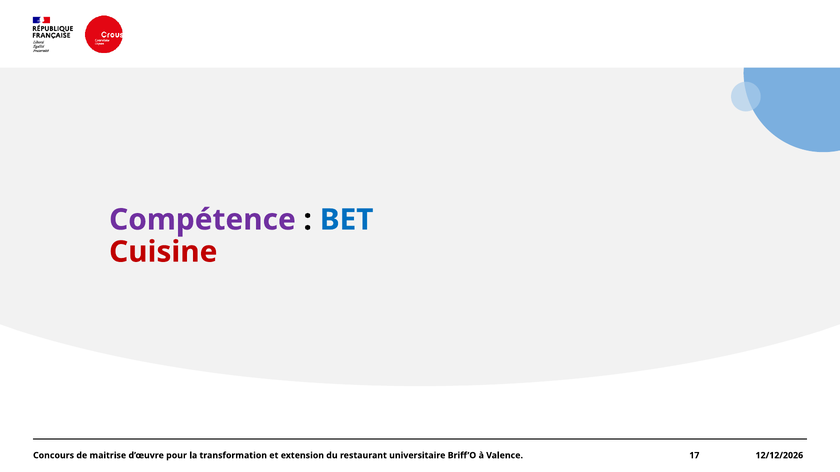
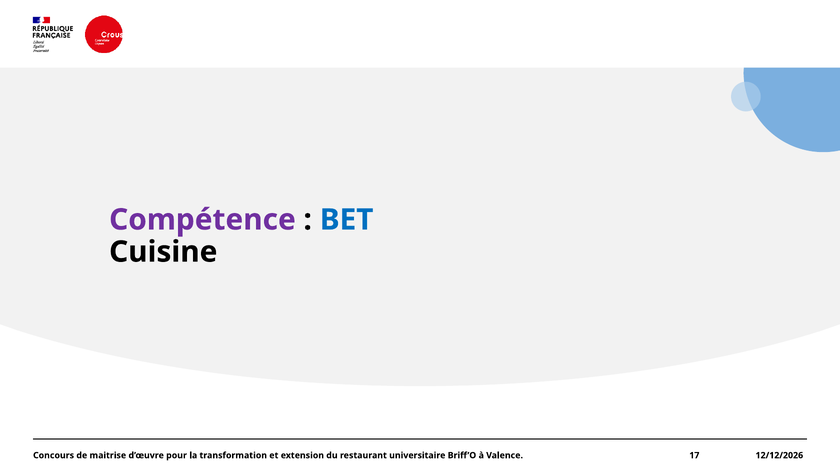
Cuisine colour: red -> black
